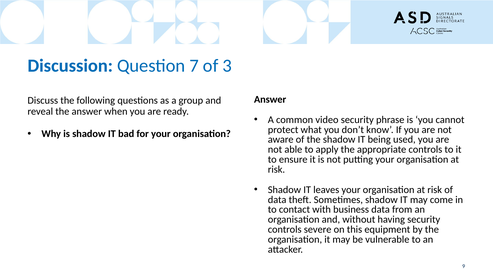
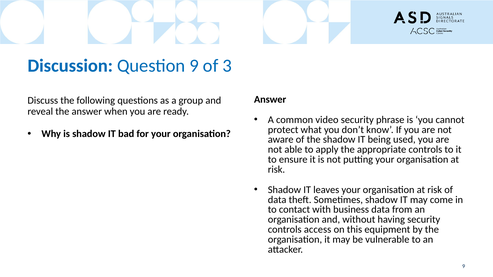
Question 7: 7 -> 9
severe: severe -> access
